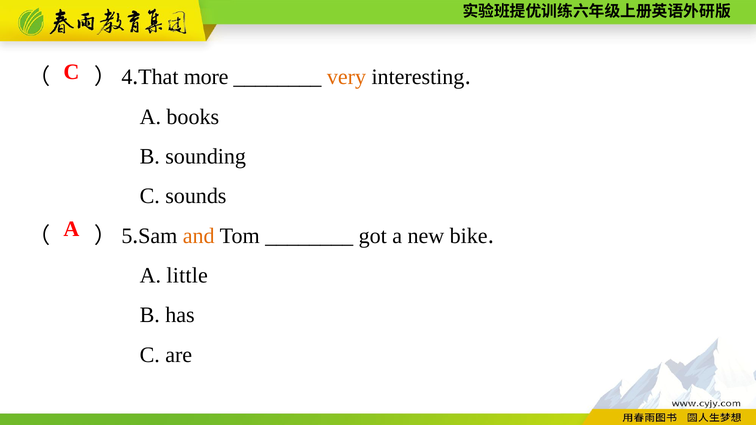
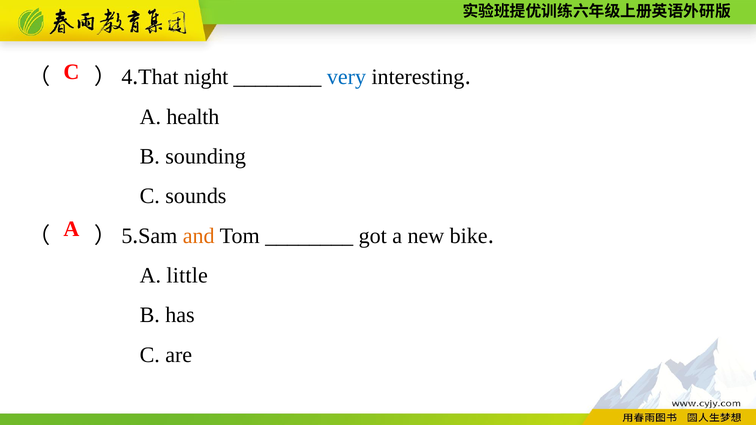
more: more -> night
very colour: orange -> blue
books: books -> health
